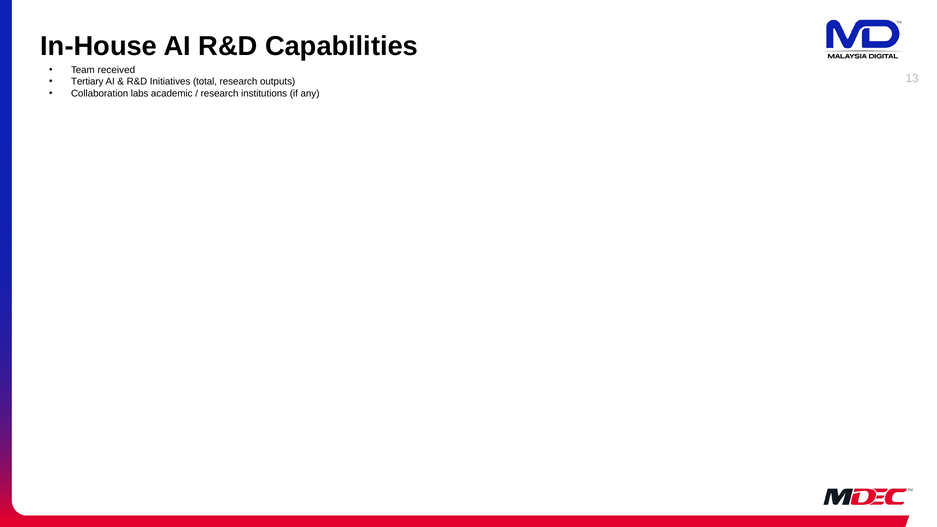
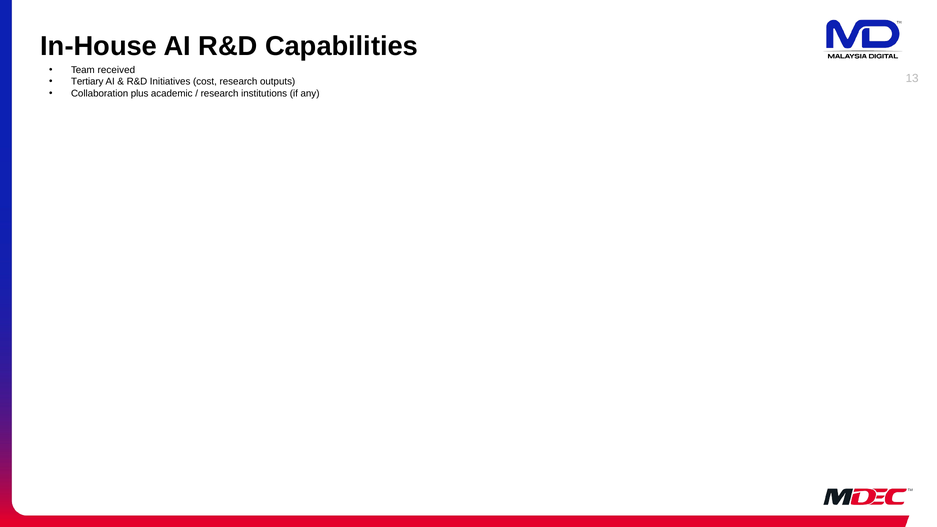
total: total -> cost
labs: labs -> plus
